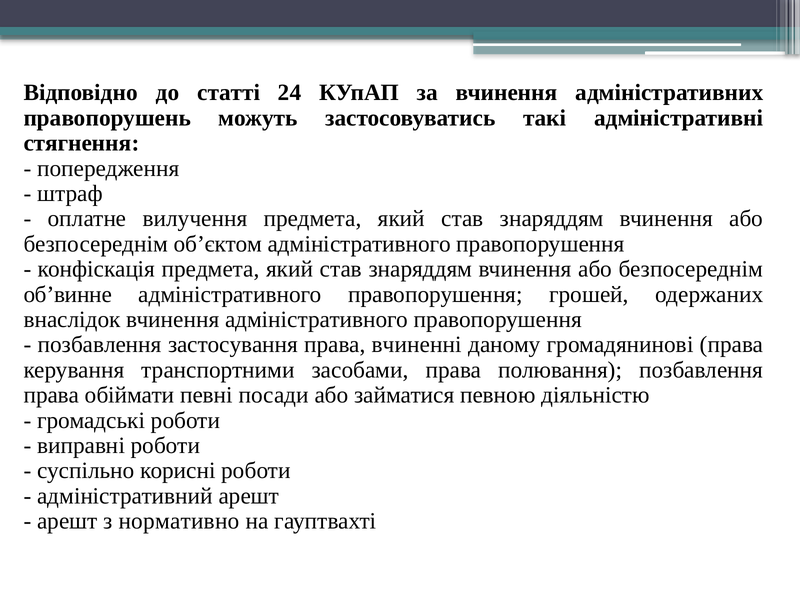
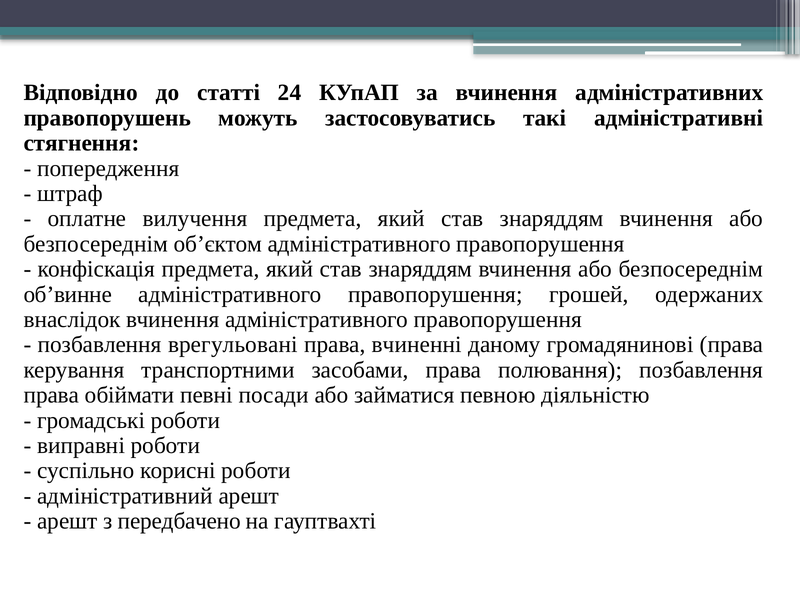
застосування: застосування -> врегульовані
нормативно: нормативно -> передбачено
